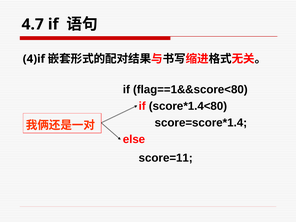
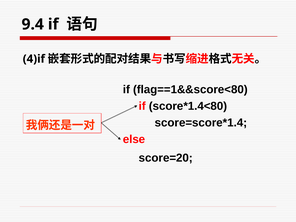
4.7: 4.7 -> 9.4
score=11: score=11 -> score=20
